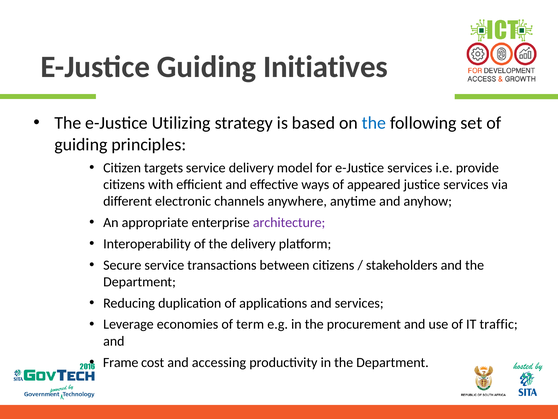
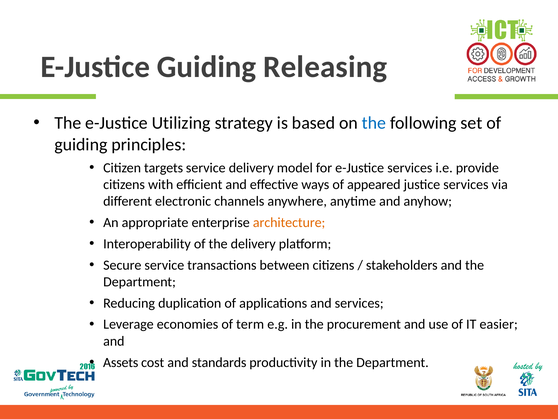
Initiatives: Initiatives -> Releasing
architecture colour: purple -> orange
traffic: traffic -> easier
Frame: Frame -> Assets
accessing: accessing -> standards
